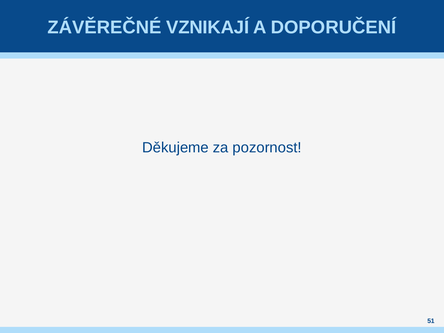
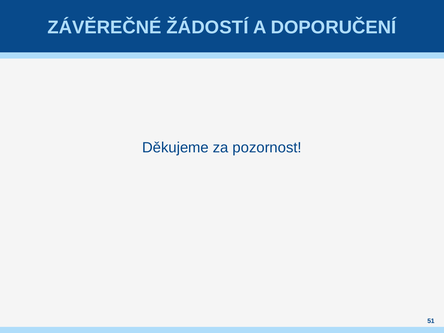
VZNIKAJÍ: VZNIKAJÍ -> ŽÁDOSTÍ
